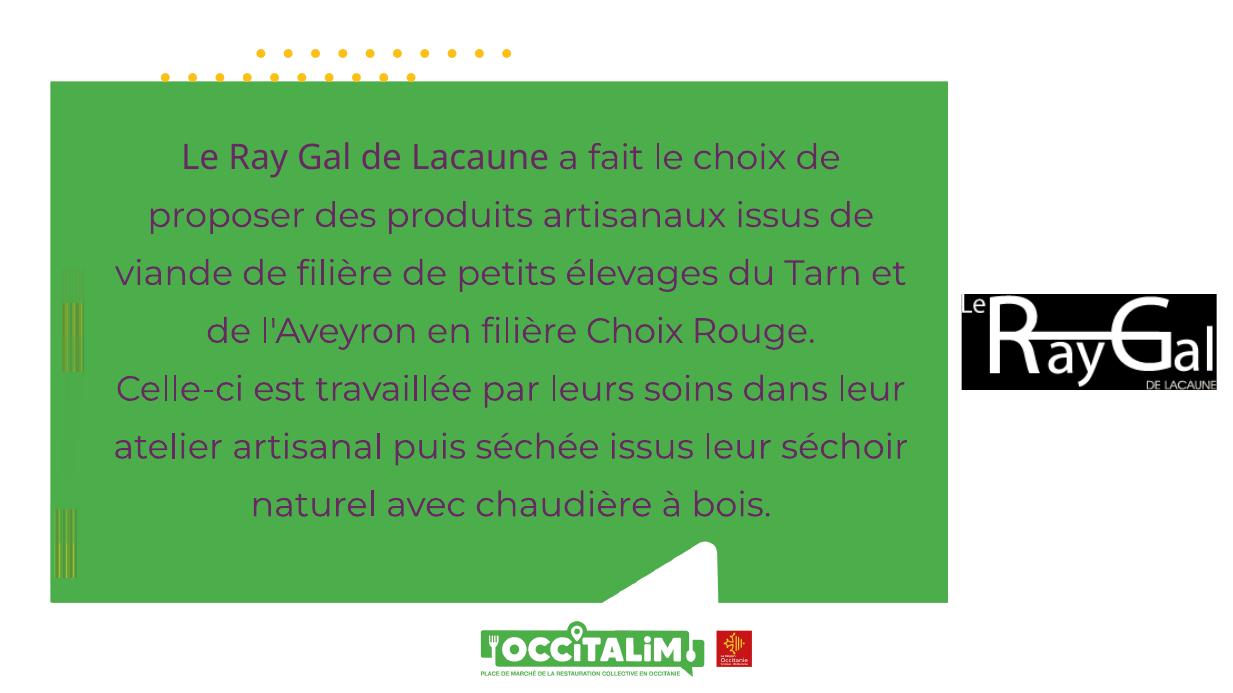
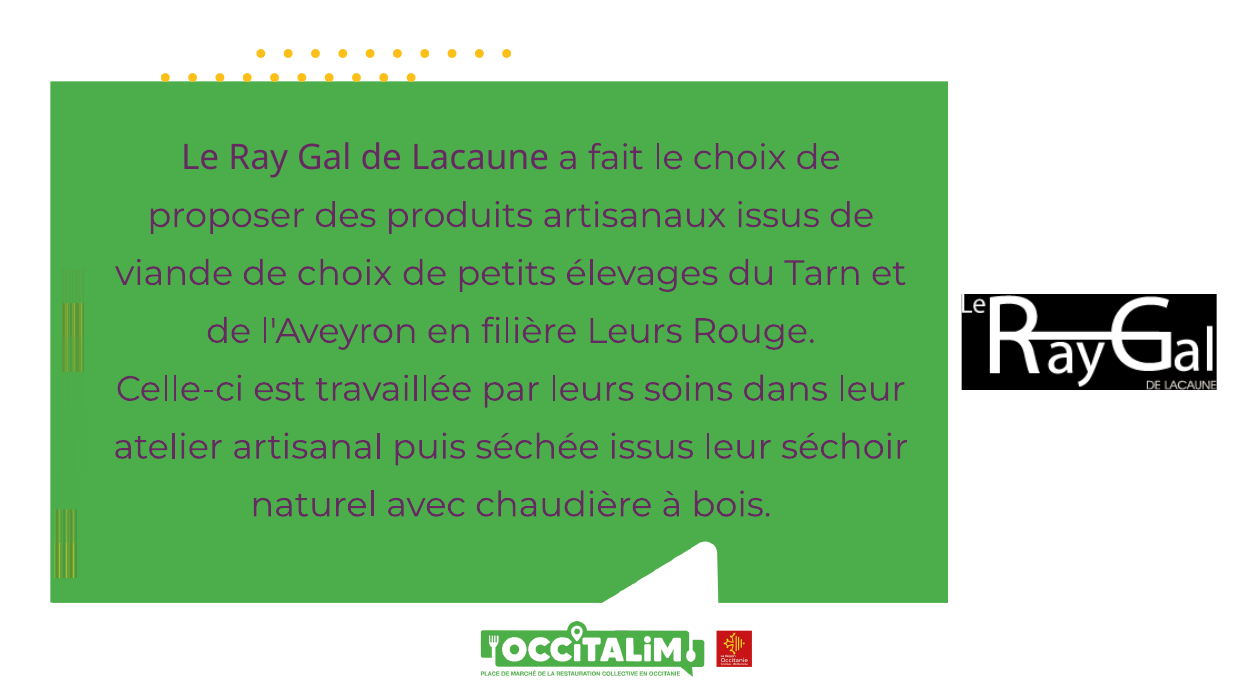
de filière: filière -> choix
filière Choix: Choix -> Leurs
